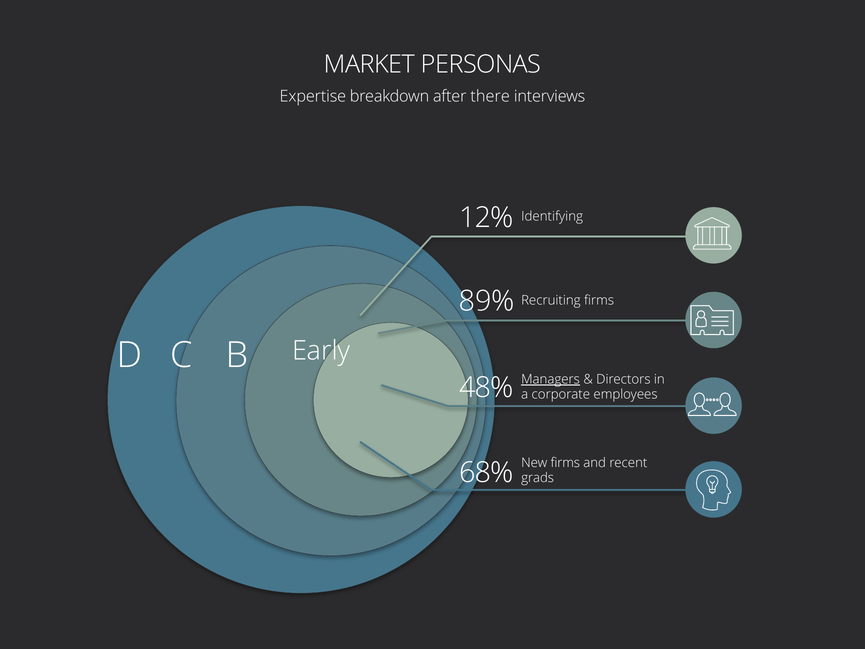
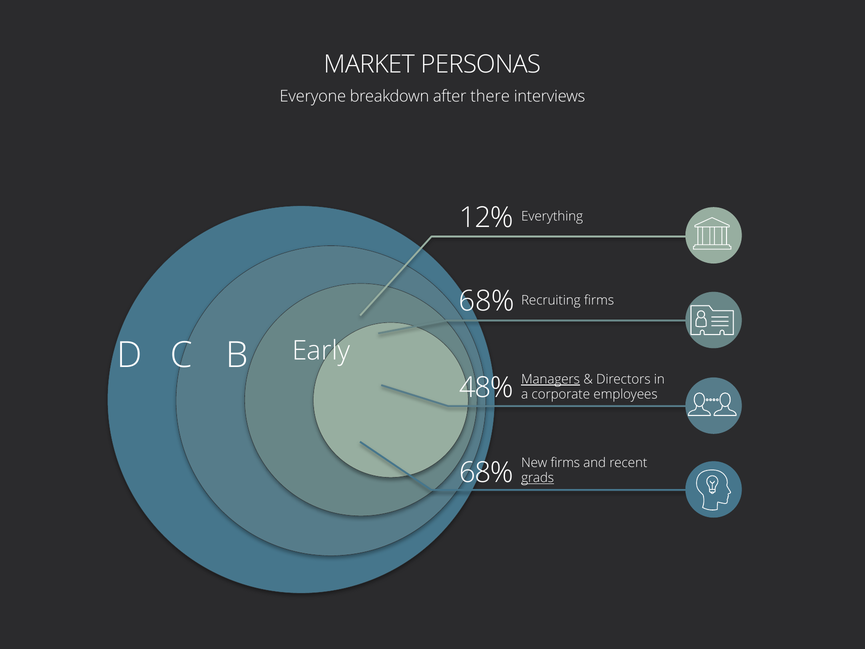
Expertise: Expertise -> Everyone
Identifying: Identifying -> Everything
89% at (487, 301): 89% -> 68%
grads underline: none -> present
